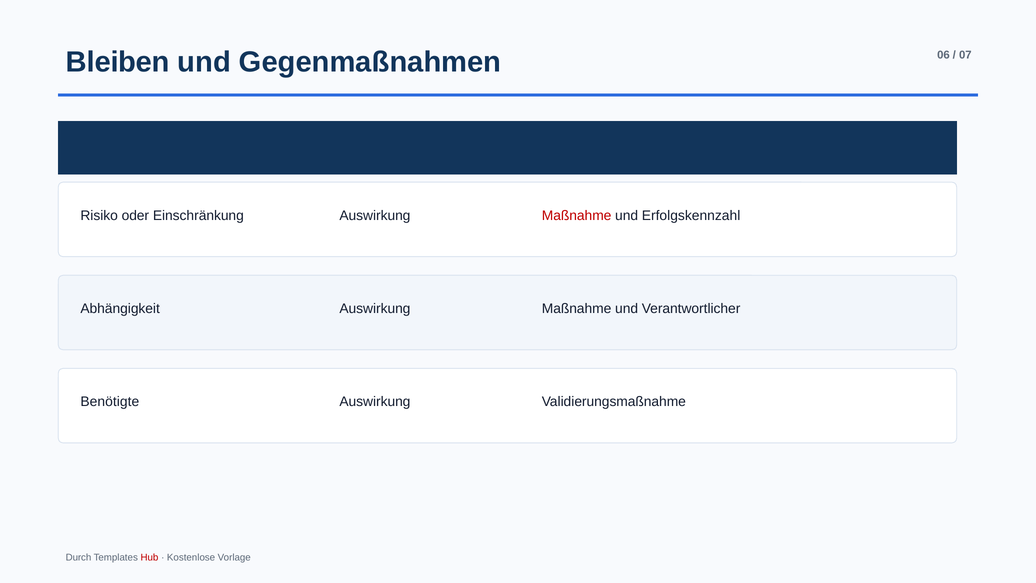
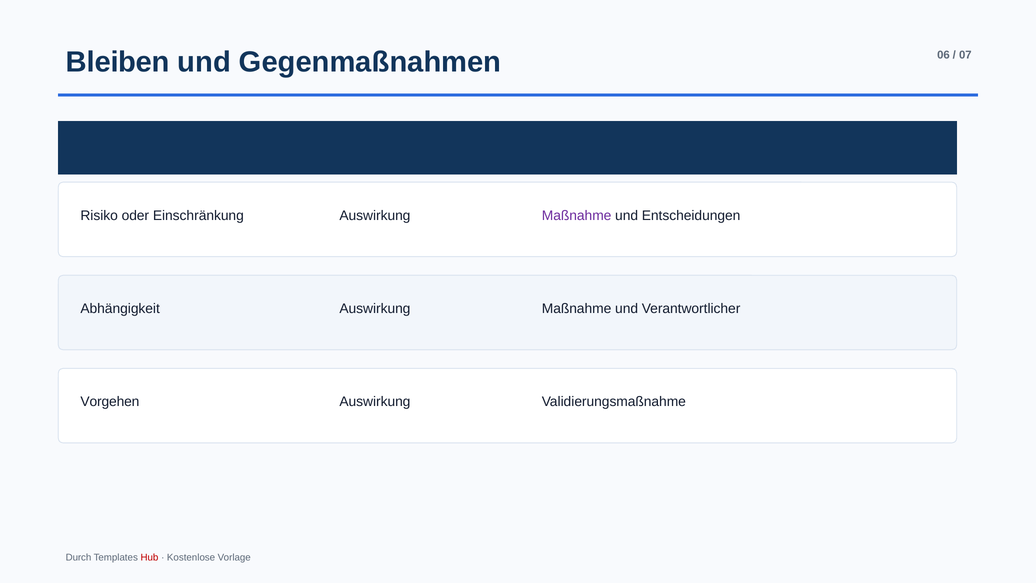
Maßnahme at (577, 215) colour: red -> purple
Erfolgskennzahl: Erfolgskennzahl -> Entscheidungen
Benötigte: Benötigte -> Vorgehen
